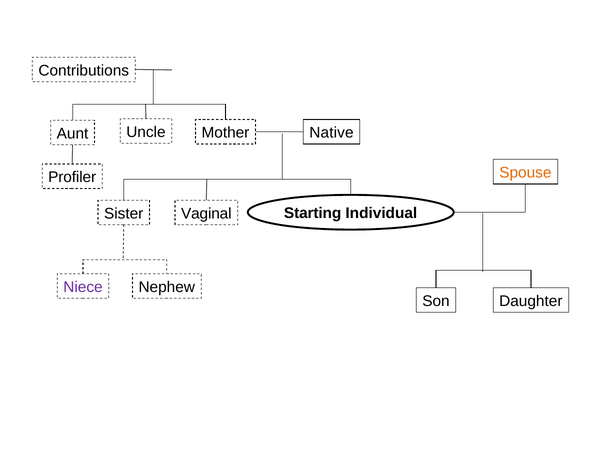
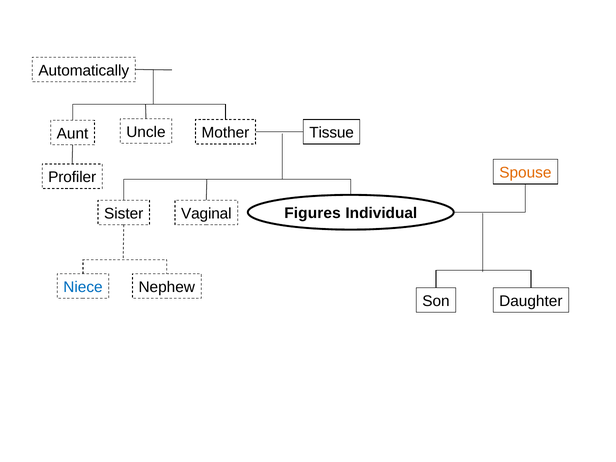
Contributions: Contributions -> Automatically
Native: Native -> Tissue
Starting: Starting -> Figures
Niece colour: purple -> blue
